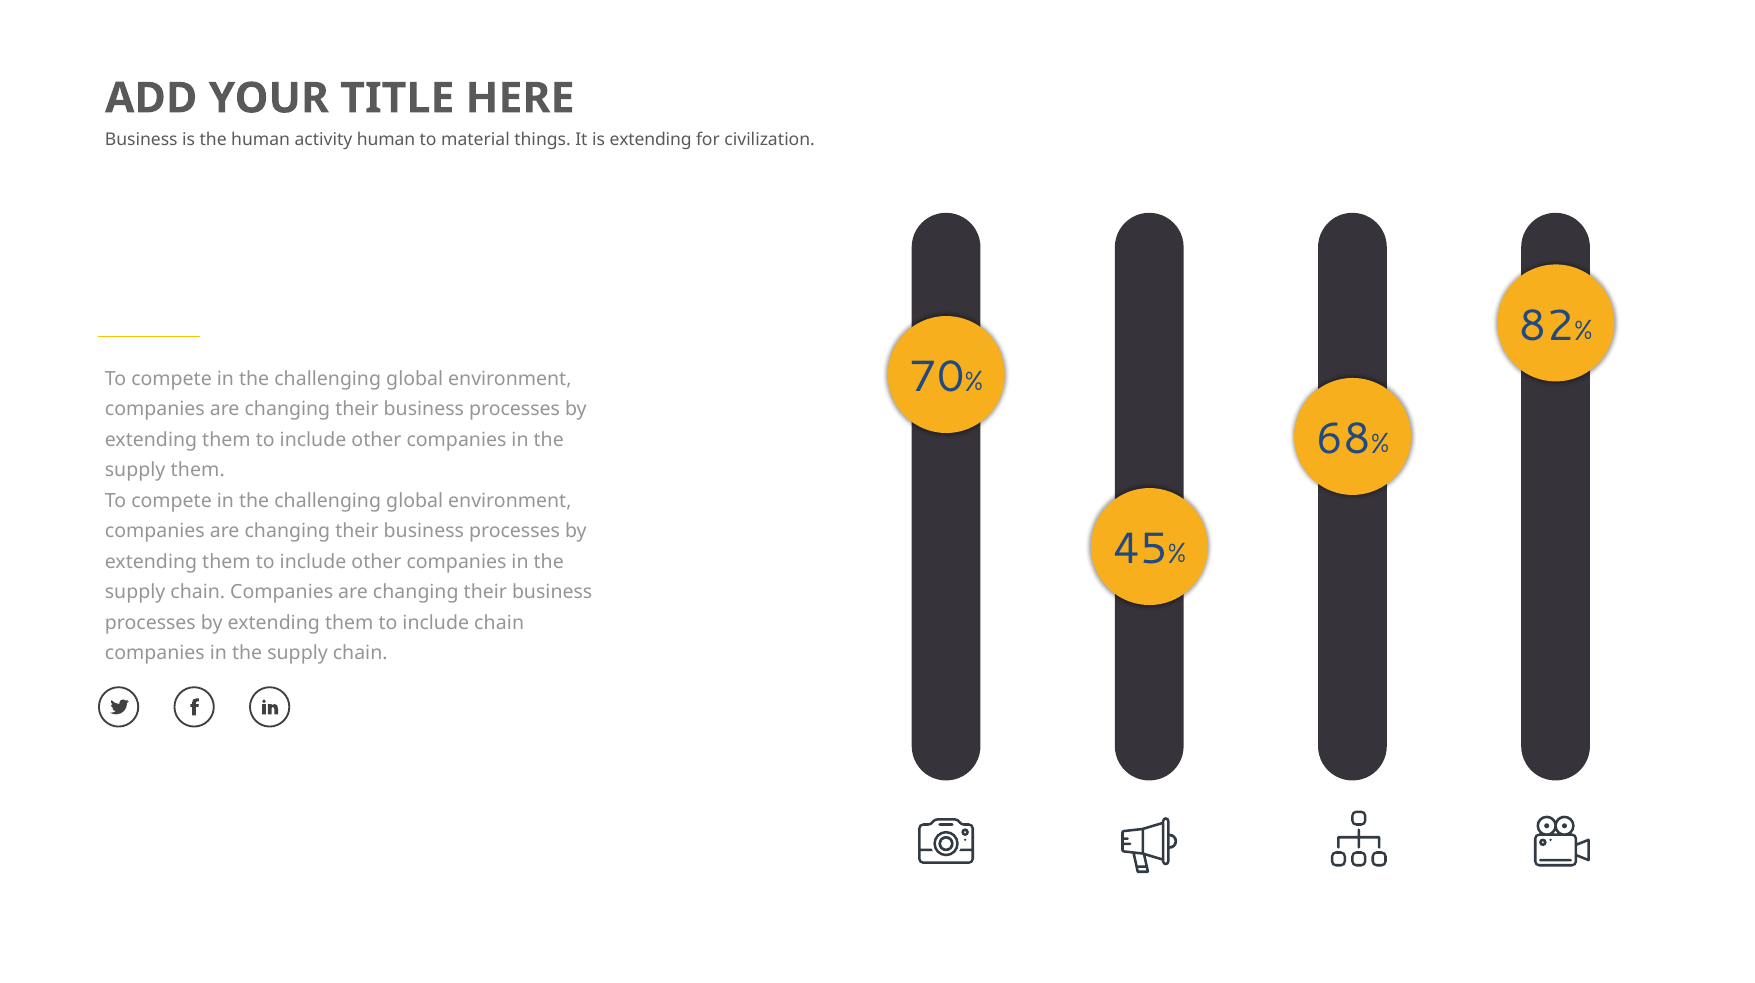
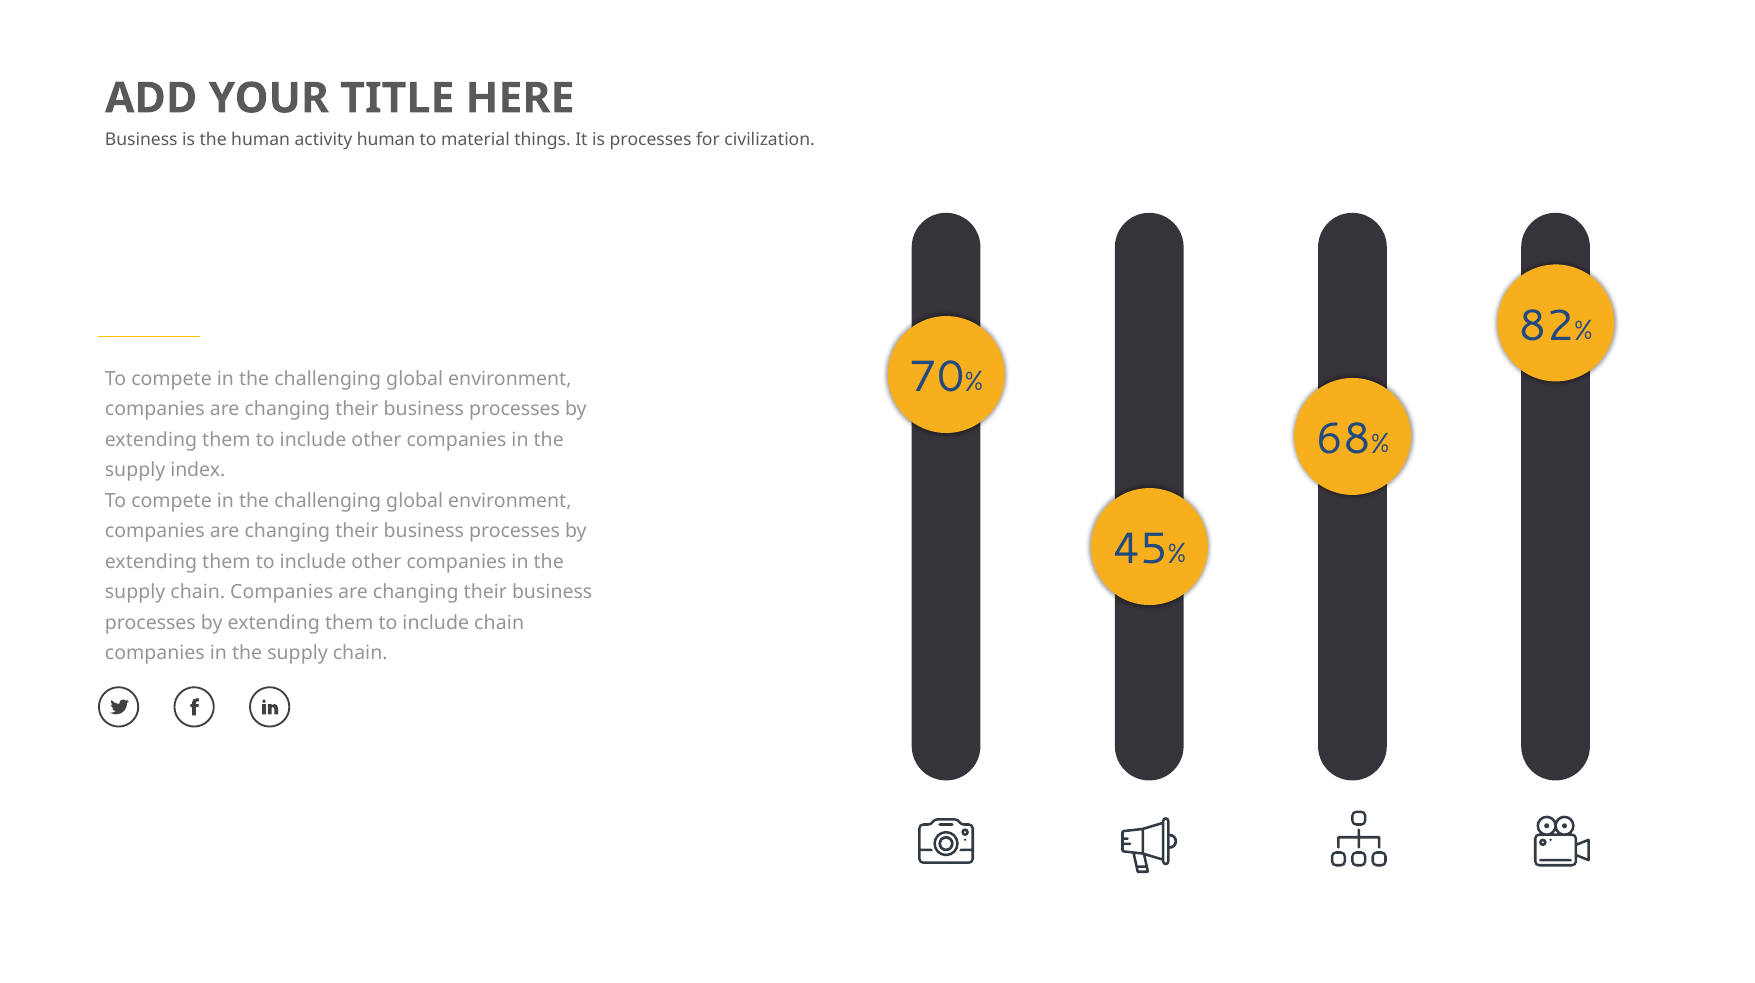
is extending: extending -> processes
supply them: them -> index
